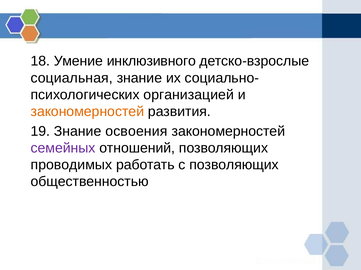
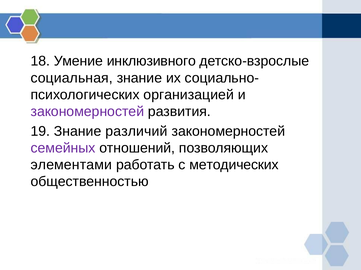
закономерностей at (87, 112) colour: orange -> purple
освоения: освоения -> различий
проводимых: проводимых -> элементами
с позволяющих: позволяющих -> методических
